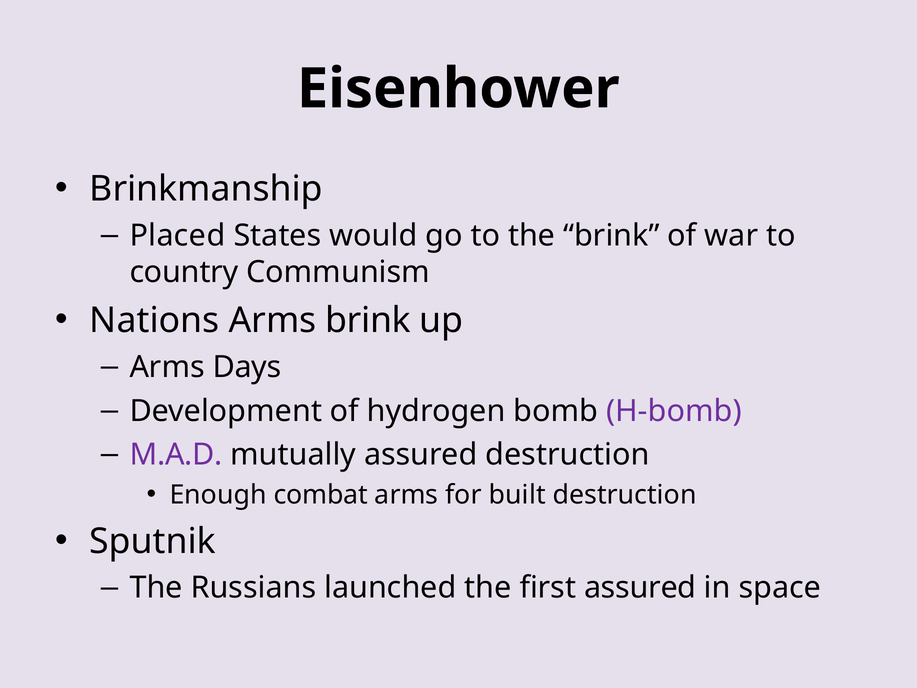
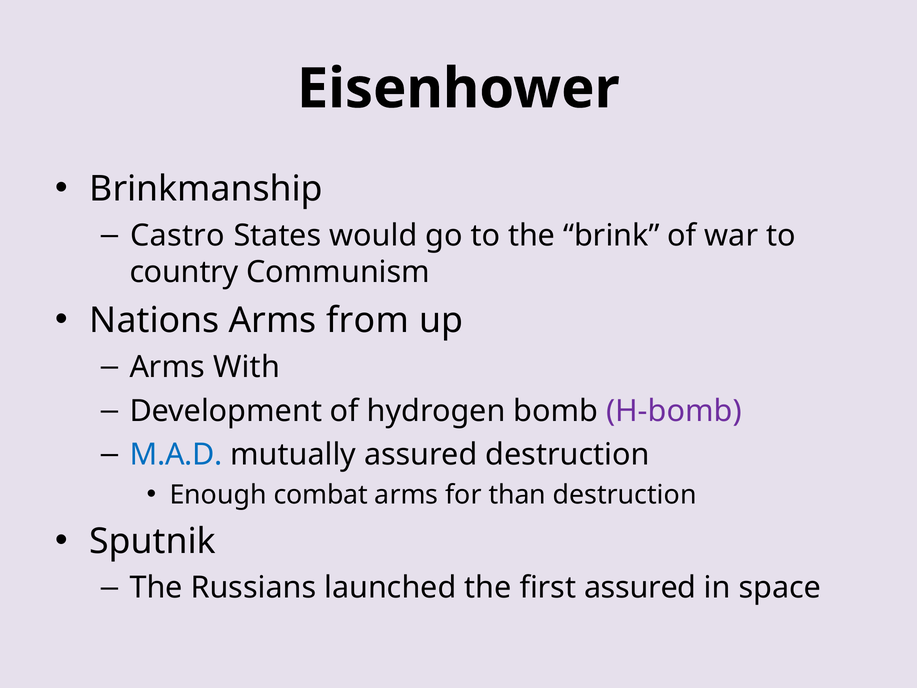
Placed: Placed -> Castro
Arms brink: brink -> from
Days: Days -> With
M.A.D colour: purple -> blue
built: built -> than
